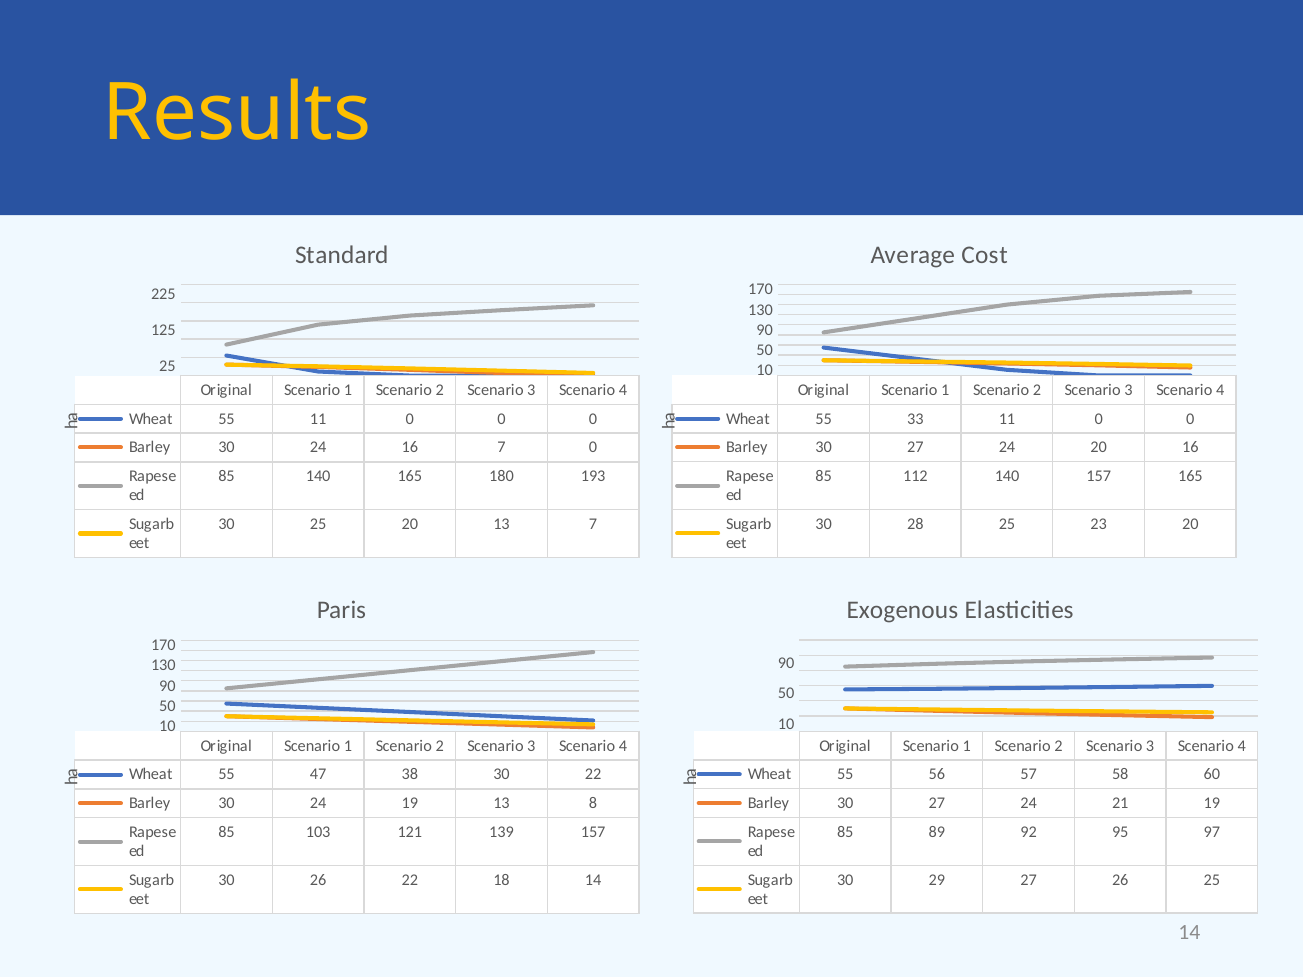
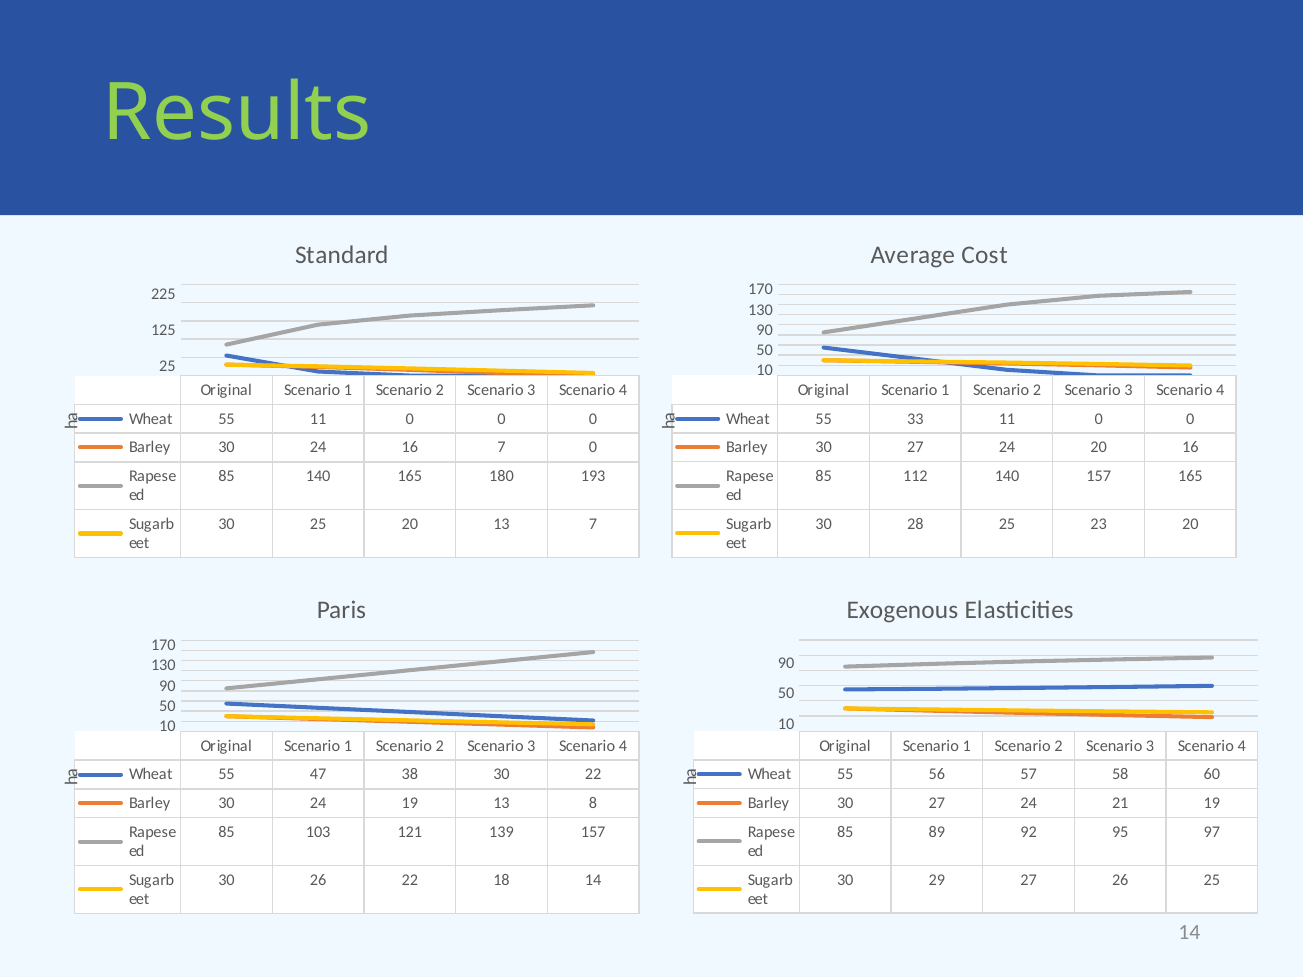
Results colour: yellow -> light green
